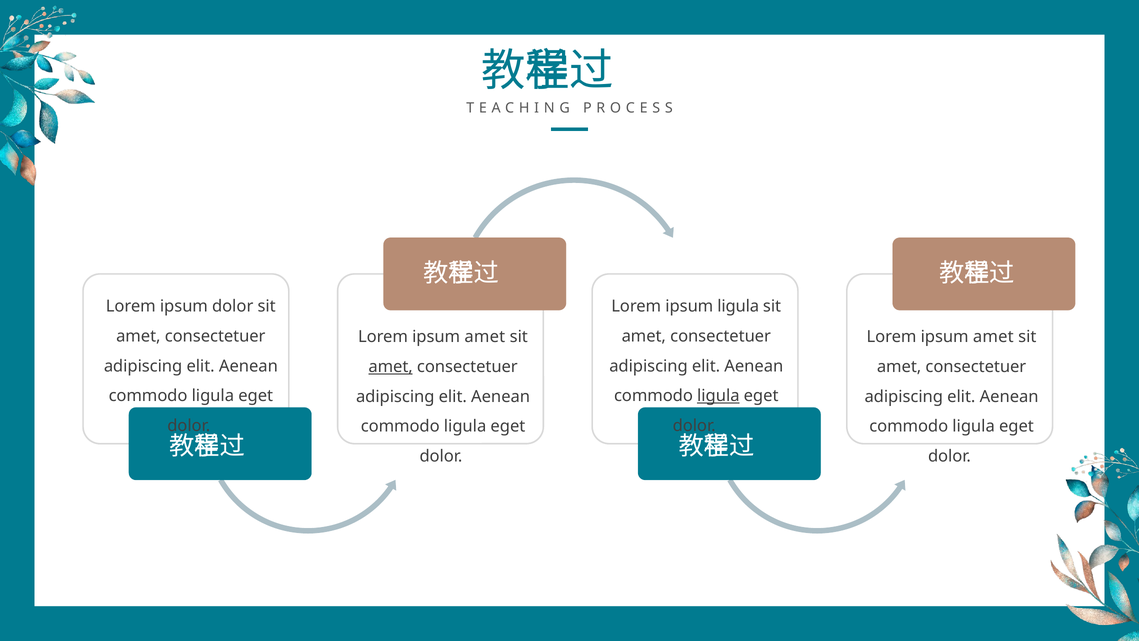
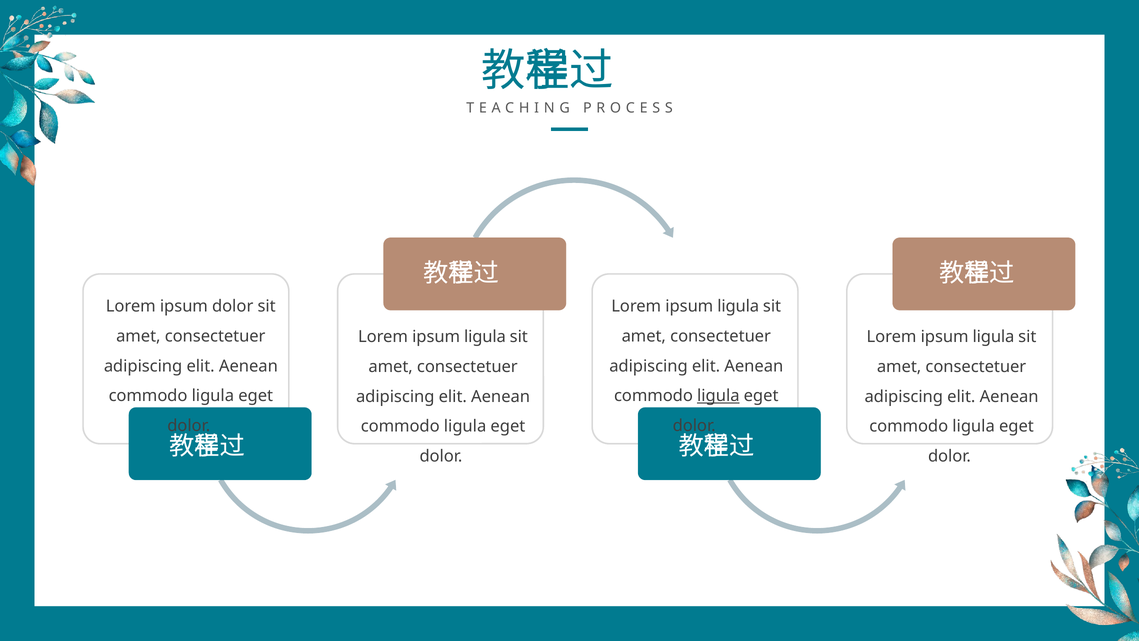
amet at (485, 337): amet -> ligula
amet at (993, 337): amet -> ligula
amet at (391, 366) underline: present -> none
